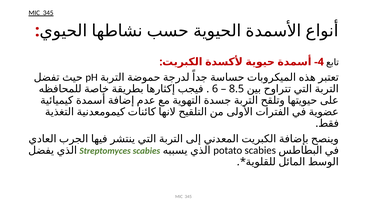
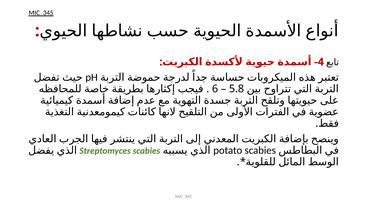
8.5: 8.5 -> 5.8
